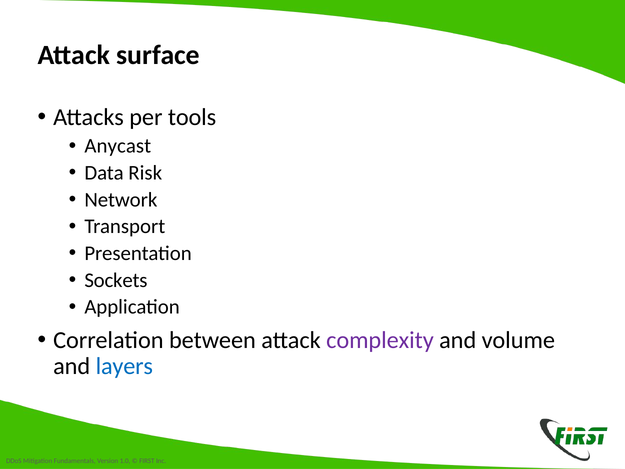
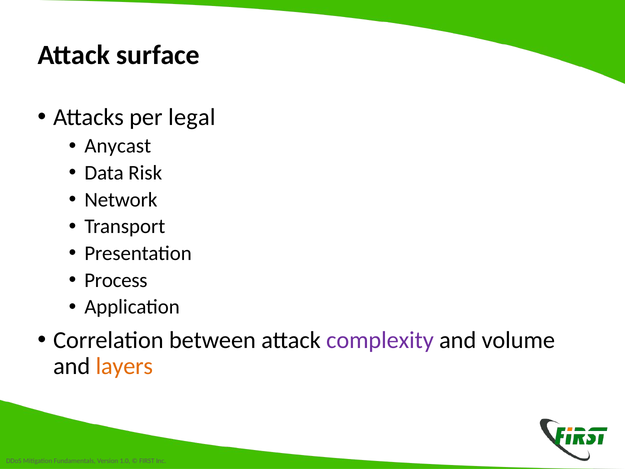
tools: tools -> legal
Sockets: Sockets -> Process
layers colour: blue -> orange
